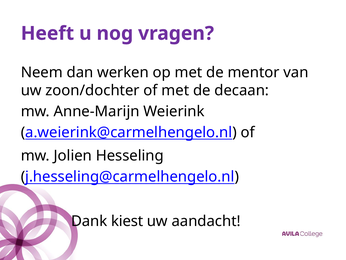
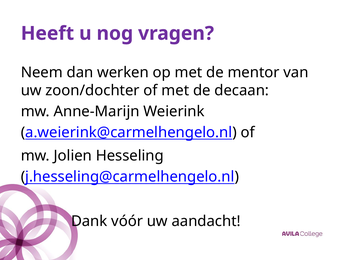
kiest: kiest -> vóór
